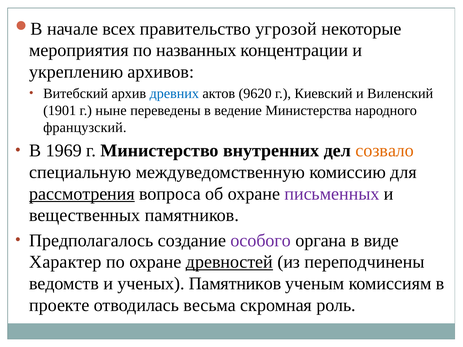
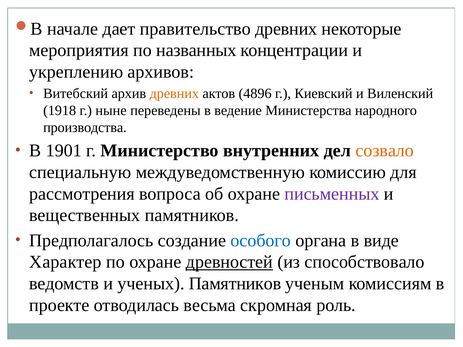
всех: всех -> дает
правительство угрозой: угрозой -> древних
древних at (174, 94) colour: blue -> orange
9620: 9620 -> 4896
1901: 1901 -> 1918
французский: французский -> производства
1969: 1969 -> 1901
рассмотрения underline: present -> none
особого colour: purple -> blue
переподчинены: переподчинены -> способствовало
